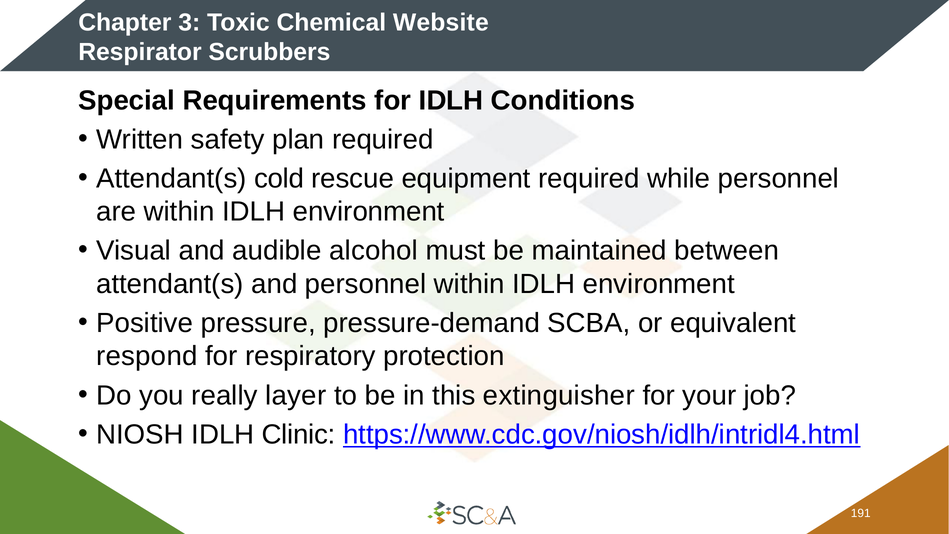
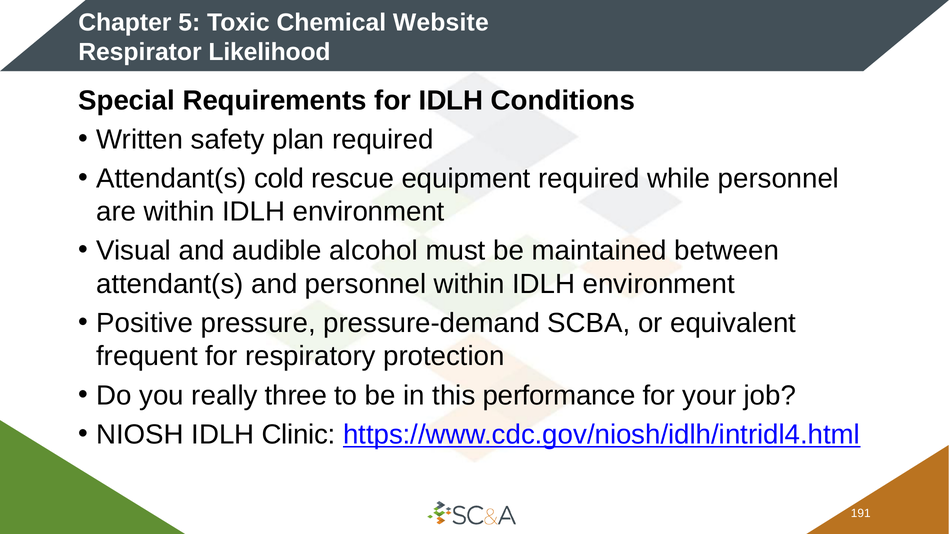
3: 3 -> 5
Scrubbers: Scrubbers -> Likelihood
respond: respond -> frequent
layer: layer -> three
extinguisher: extinguisher -> performance
